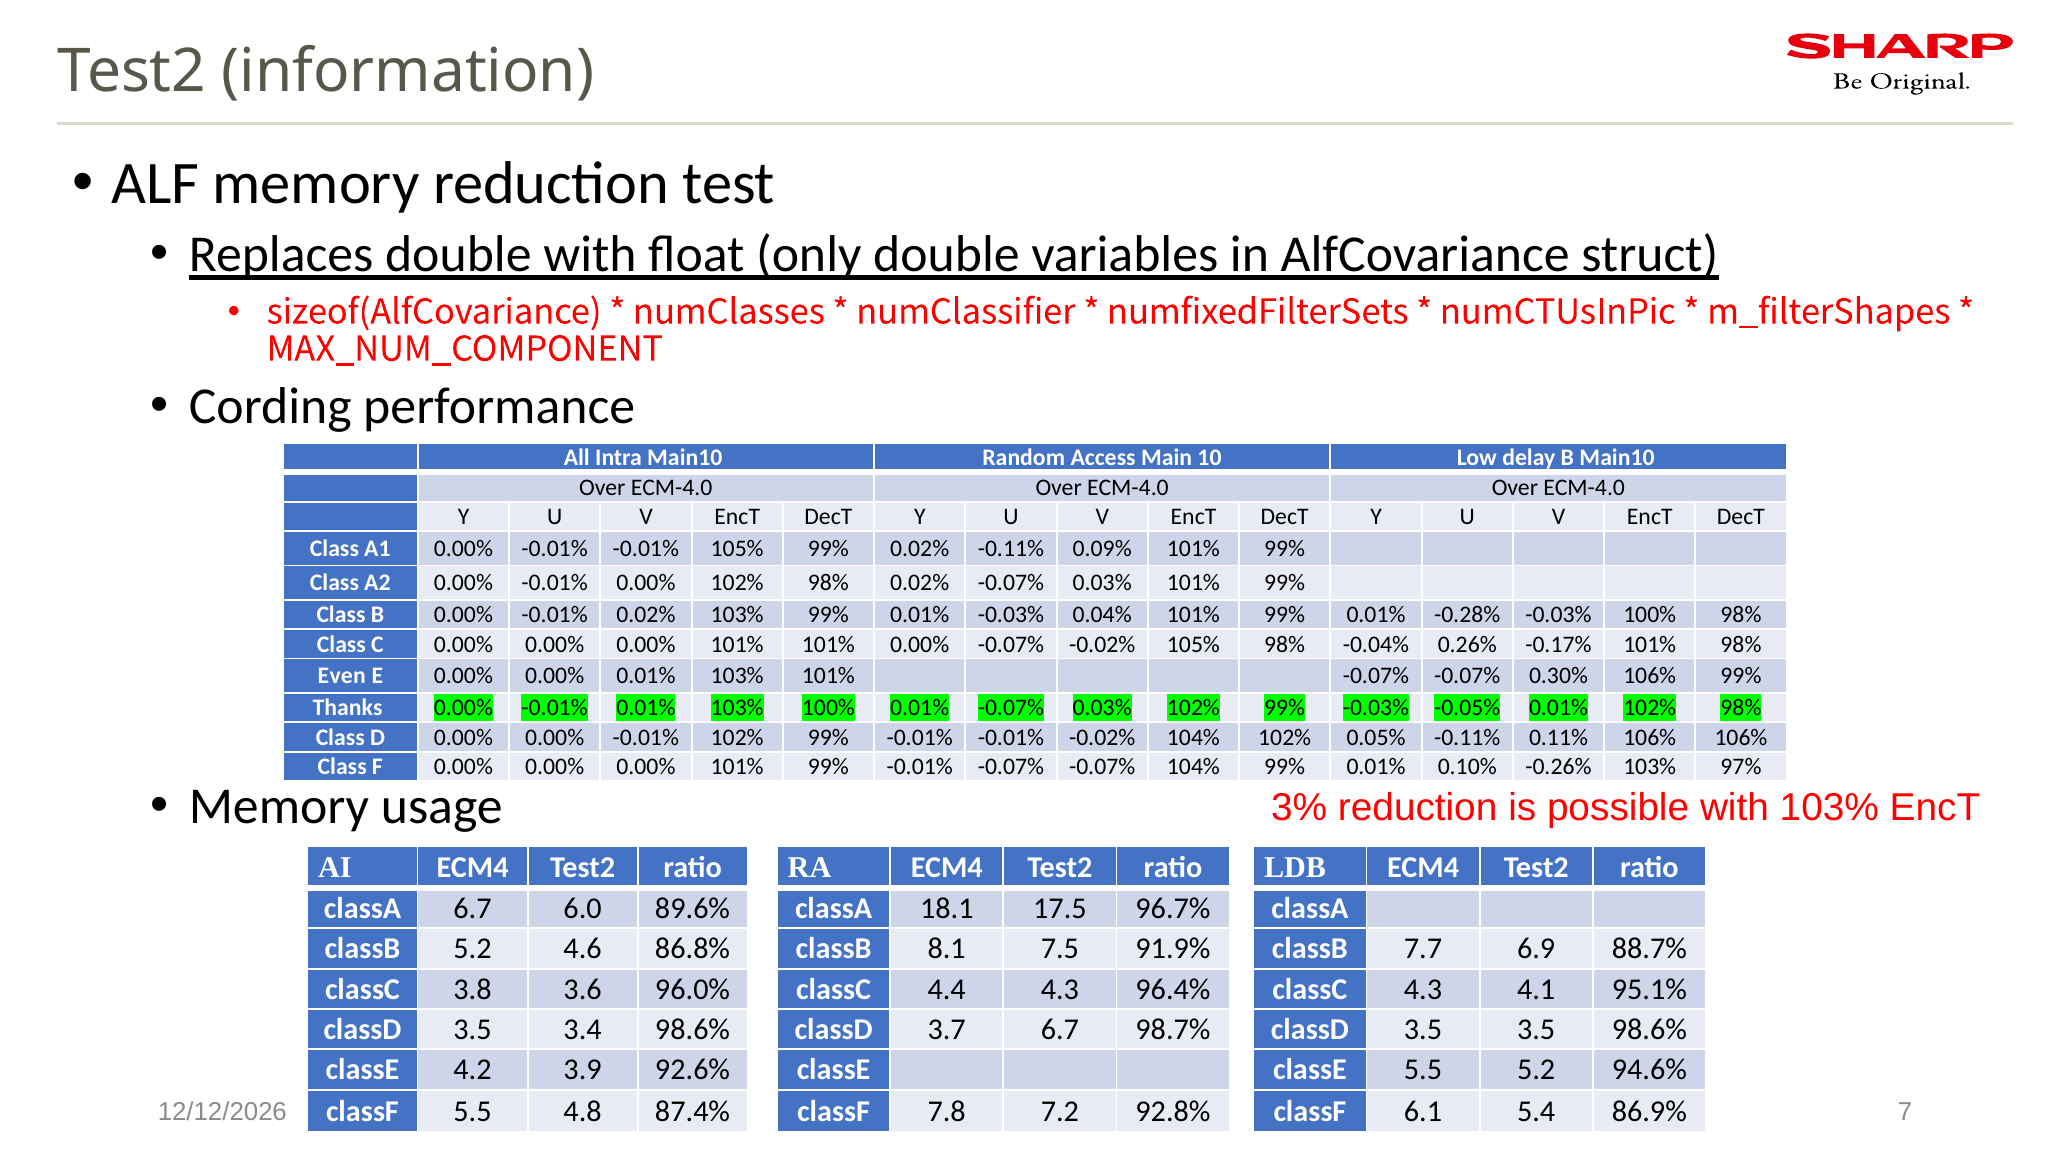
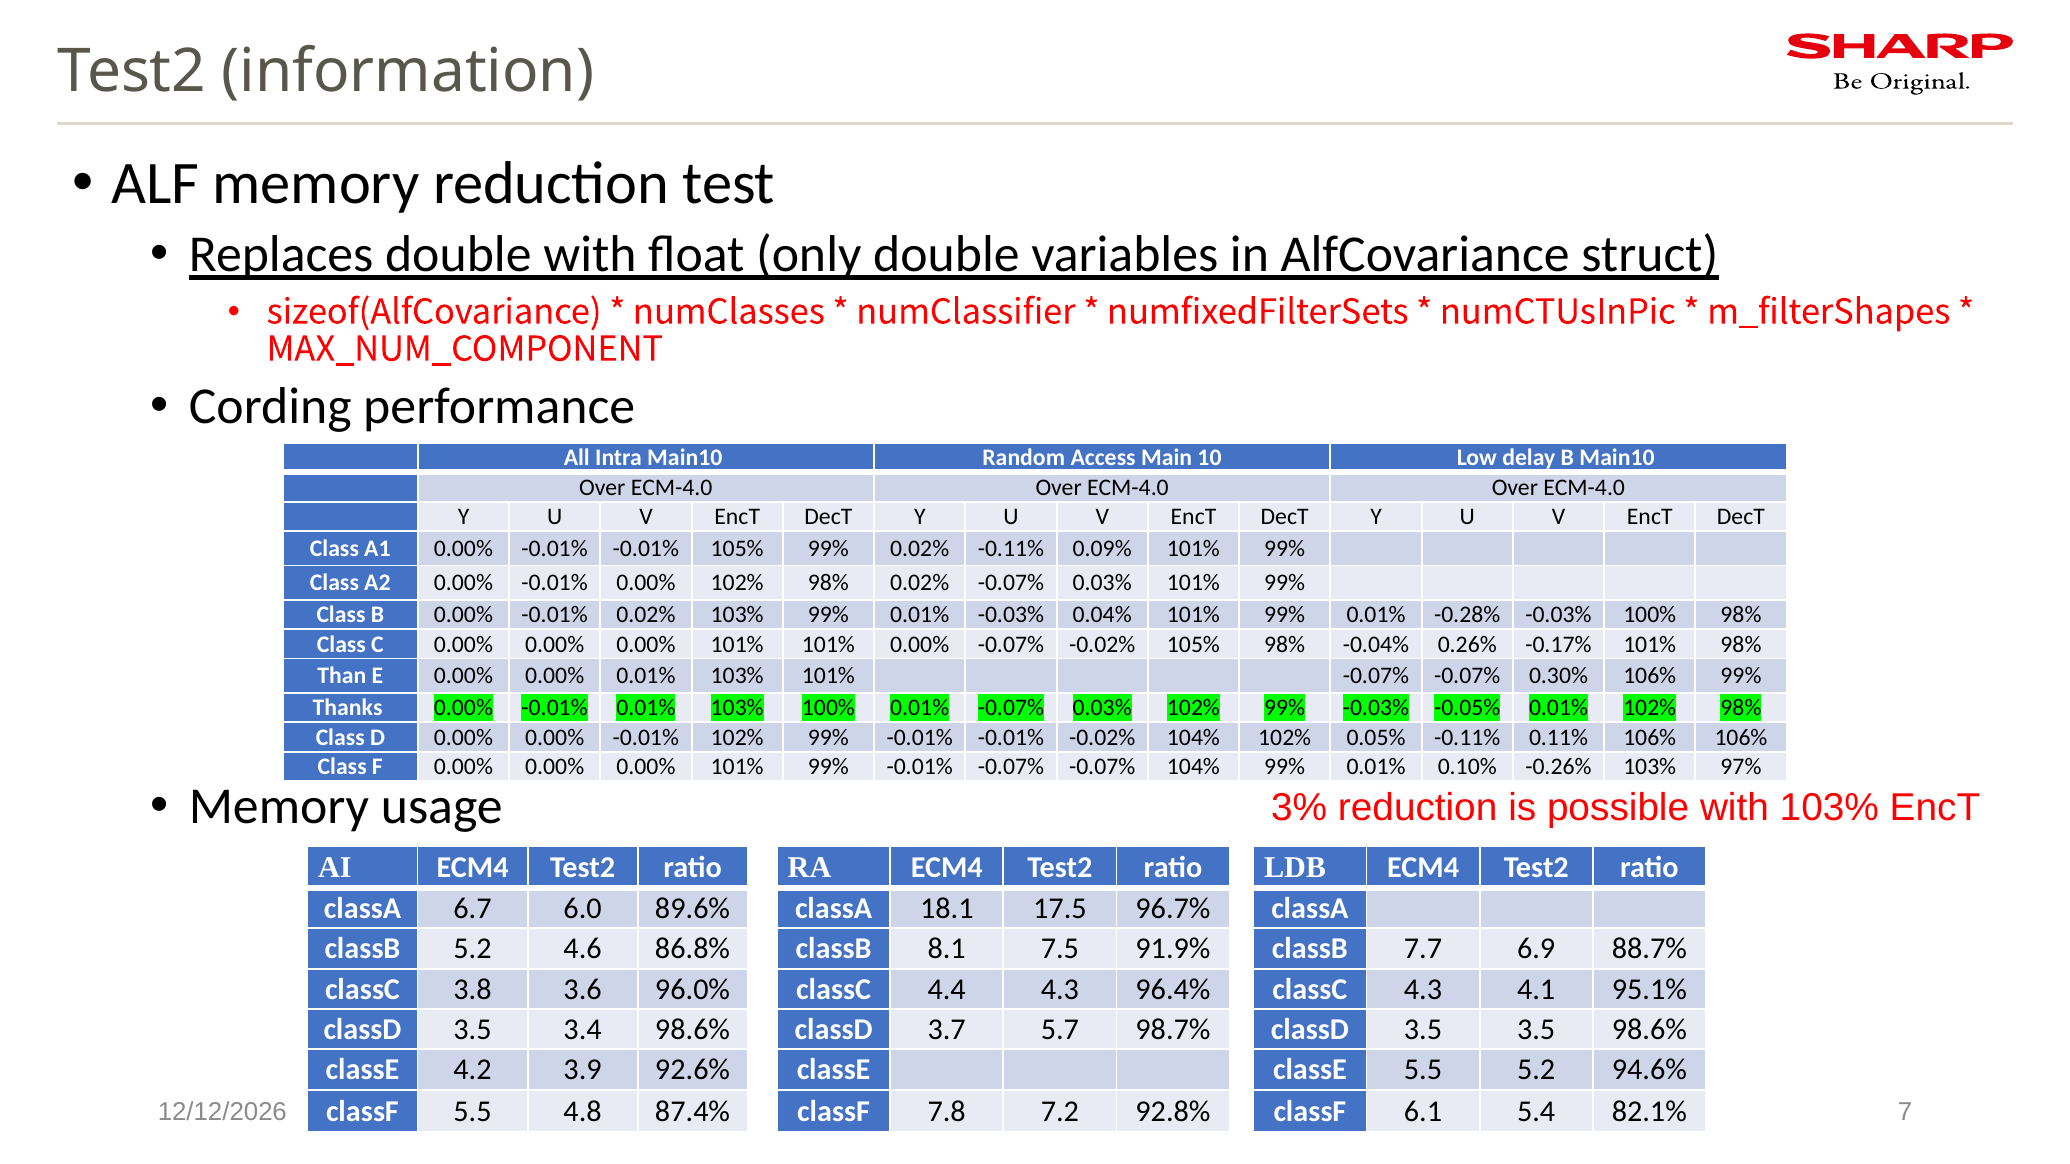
Even: Even -> Than
3.7 6.7: 6.7 -> 5.7
86.9%: 86.9% -> 82.1%
